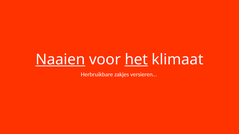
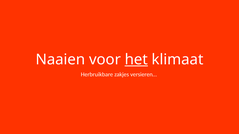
Naaien underline: present -> none
